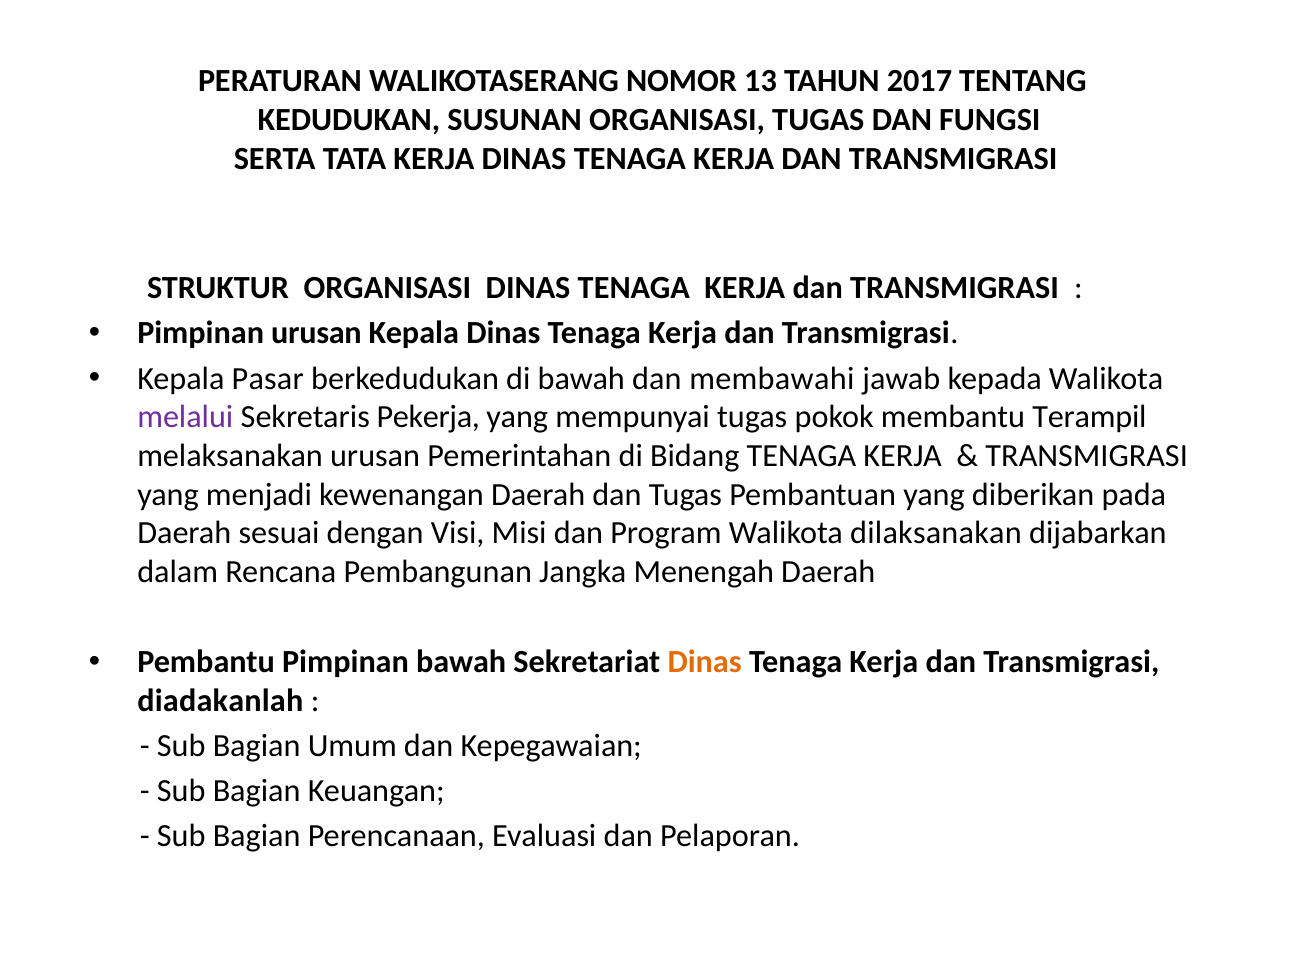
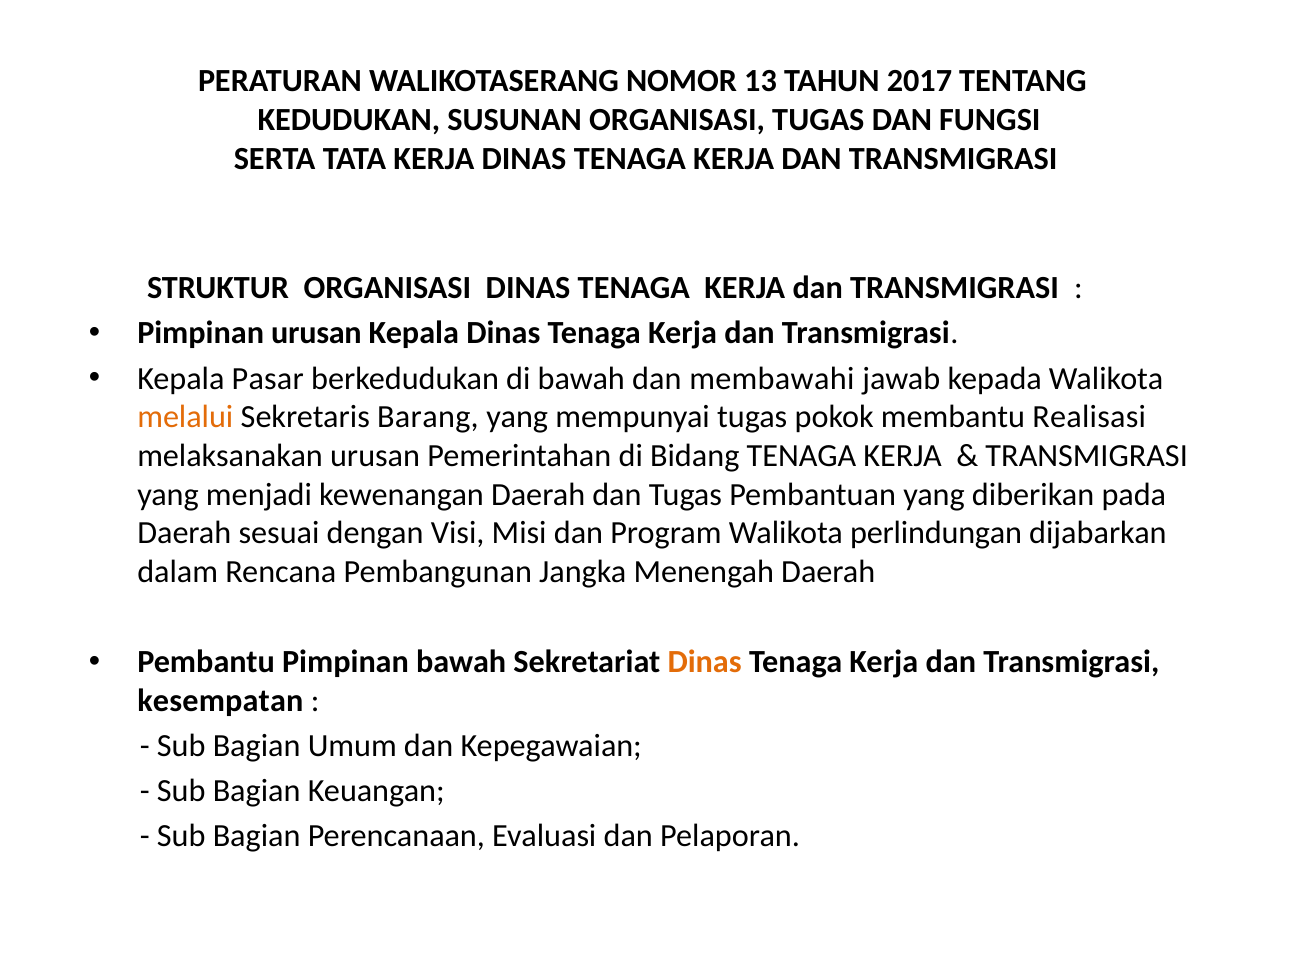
melalui colour: purple -> orange
Pekerja: Pekerja -> Barang
Terampil: Terampil -> Realisasi
dilaksanakan: dilaksanakan -> perlindungan
diadakanlah: diadakanlah -> kesempatan
